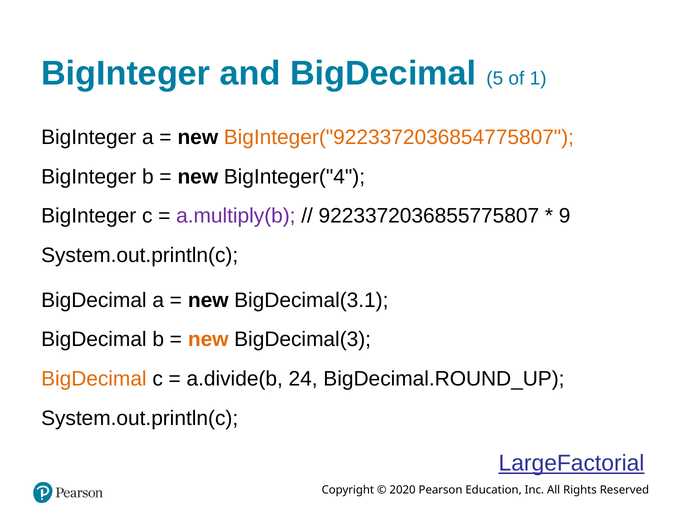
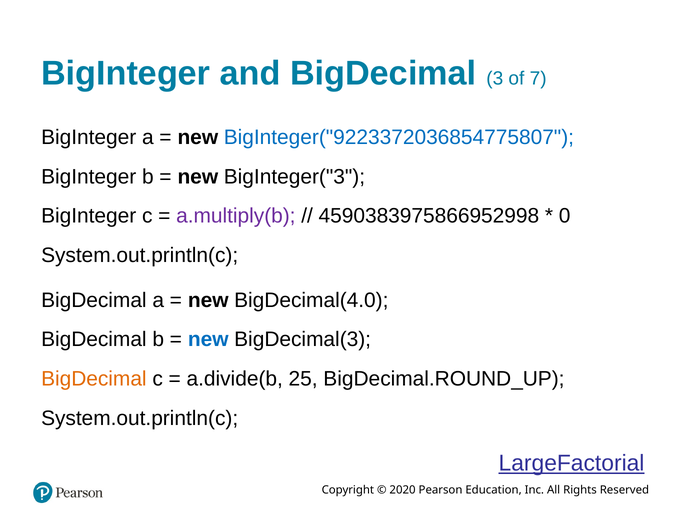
5: 5 -> 3
1: 1 -> 7
BigInteger("9223372036854775807 colour: orange -> blue
BigInteger("4: BigInteger("4 -> BigInteger("3
9223372036855775807: 9223372036855775807 -> 4590383975866952998
9: 9 -> 0
BigDecimal(3.1: BigDecimal(3.1 -> BigDecimal(4.0
new at (208, 339) colour: orange -> blue
24: 24 -> 25
